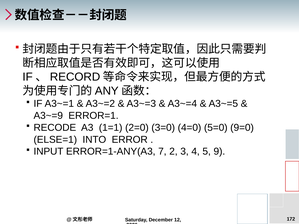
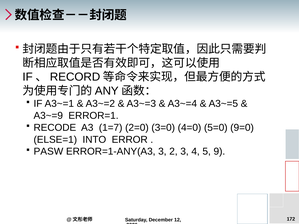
1=1: 1=1 -> 1=7
INPUT: INPUT -> PASW
ERROR=1-ANY(A3 7: 7 -> 3
